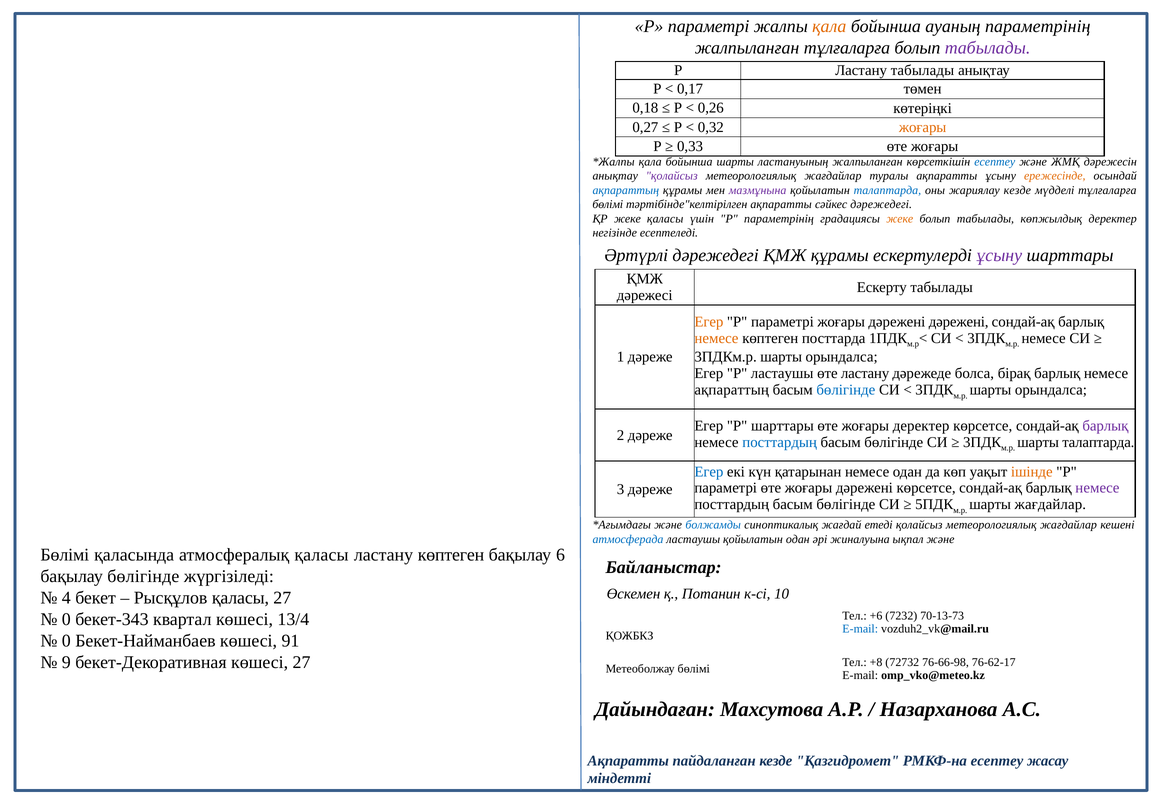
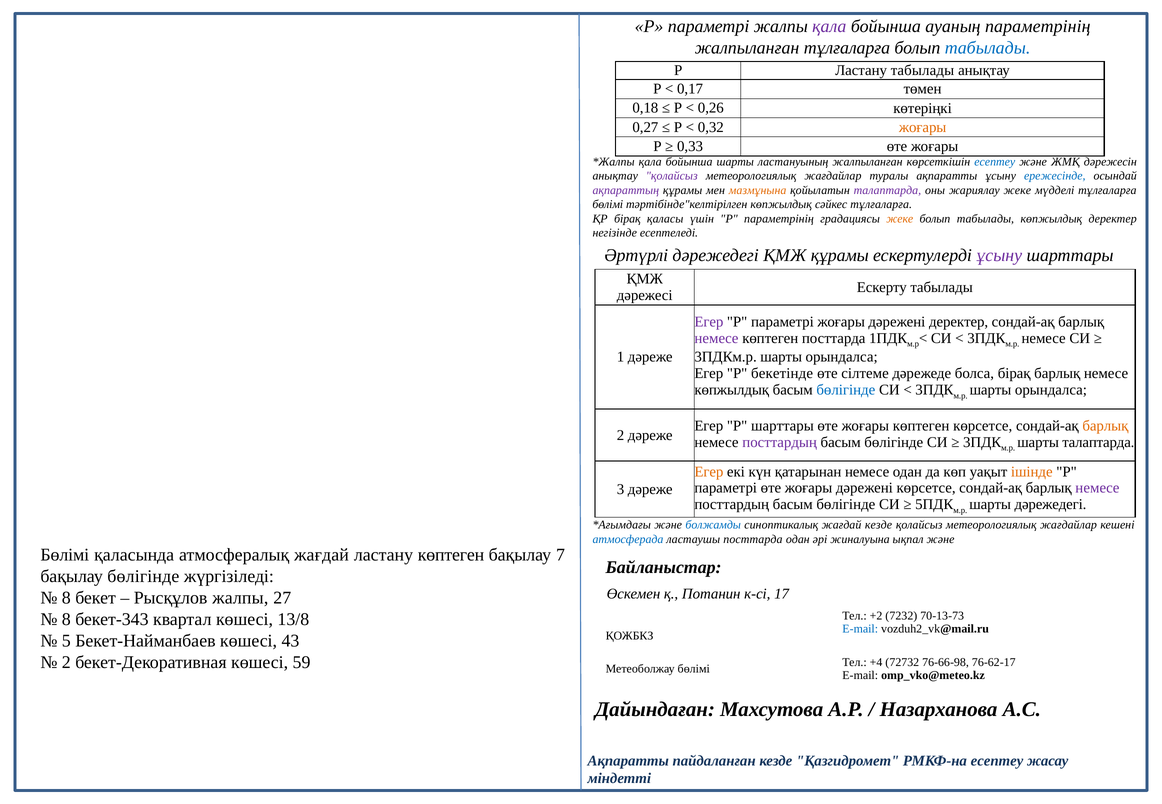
қала at (829, 26) colour: orange -> purple
табылады at (988, 48) colour: purple -> blue
ережесінде colour: orange -> blue
ақпараттың at (626, 190) colour: blue -> purple
мазмұнына colour: purple -> orange
талаптарда at (887, 190) colour: blue -> purple
жариялау кезде: кезде -> жеке
тәртібінде"келтірілген ақпаратты: ақпаратты -> көпжылдық
сәйкес дәрежедегі: дәрежедегі -> тұлғаларға
ҚР жеке: жеке -> бірақ
Егер at (709, 322) colour: orange -> purple
дәрежені дәрежені: дәрежені -> деректер
немесе at (716, 338) colour: orange -> purple
P ластаушы: ластаушы -> бекетінде
өте ластану: ластану -> сілтеме
ақпараттың at (732, 390): ақпараттың -> көпжылдық
жоғары деректер: деректер -> көптеген
барлық at (1105, 426) colour: purple -> orange
посттардың at (780, 442) colour: blue -> purple
Егер at (709, 472) colour: blue -> orange
шарты жағдайлар: жағдайлар -> дәрежедегі
жағдай етеді: етеді -> кезде
ластаушы қойылатын: қойылатын -> посттарда
атмосфералық қаласы: қаласы -> жағдай
6: 6 -> 7
10: 10 -> 17
4 at (66, 598): 4 -> 8
Рысқұлов қаласы: қаласы -> жалпы
+6: +6 -> +2
0 at (66, 620): 0 -> 8
13/4: 13/4 -> 13/8
0 at (66, 641): 0 -> 5
91: 91 -> 43
9 at (66, 663): 9 -> 2
көшесі 27: 27 -> 59
+8: +8 -> +4
